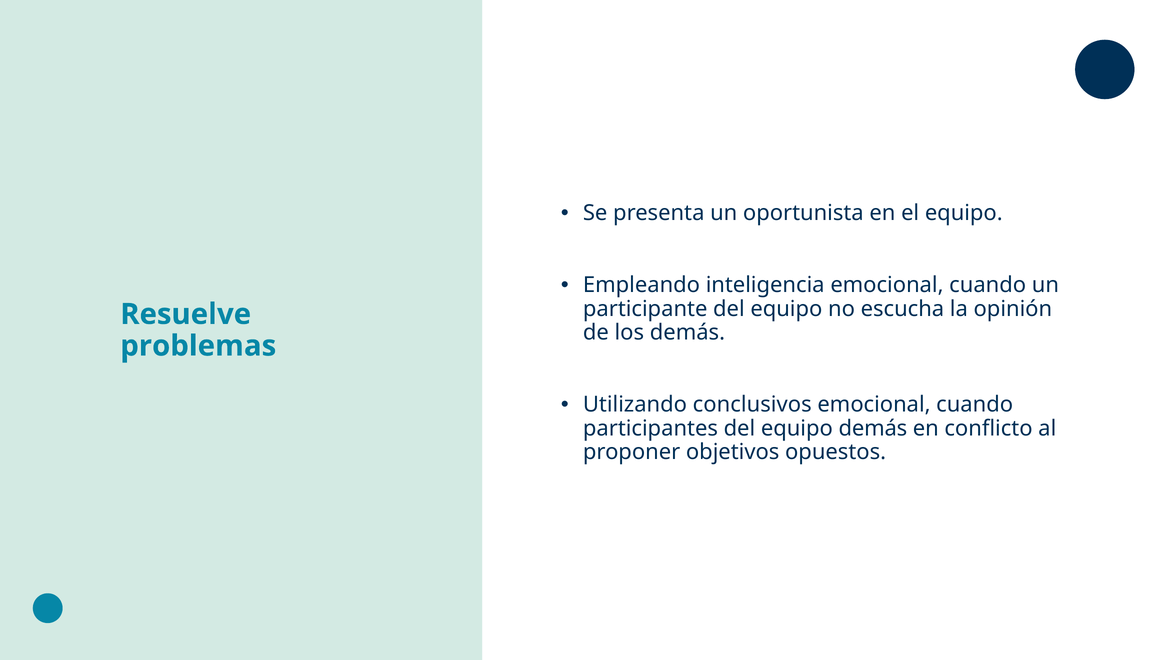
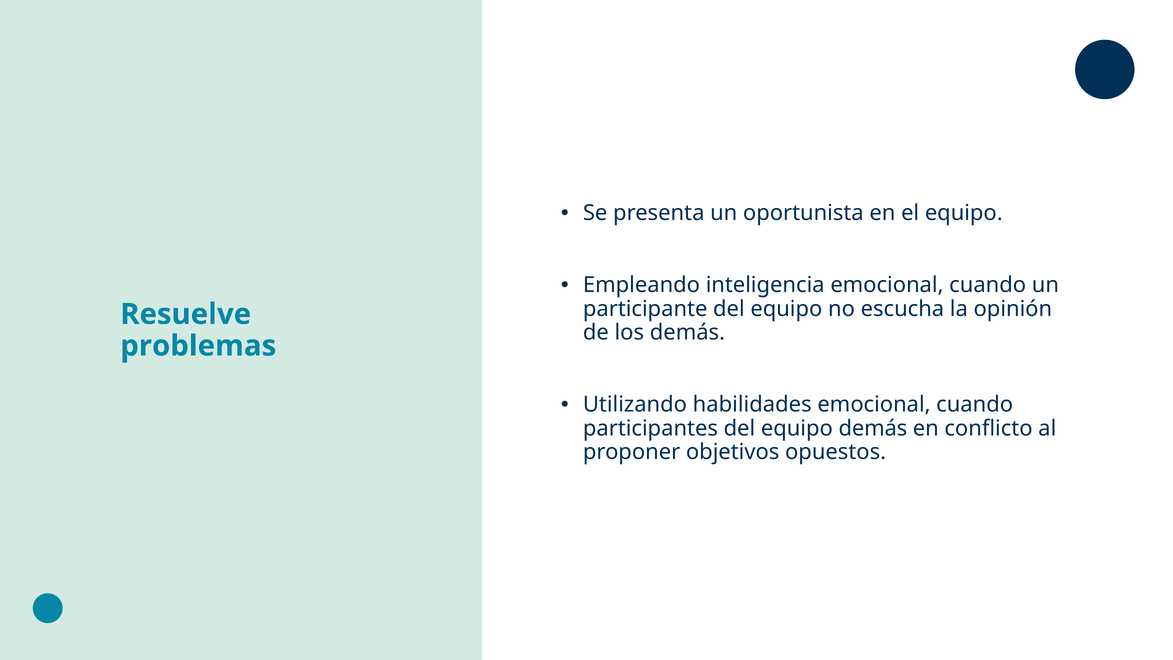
conclusivos: conclusivos -> habilidades
